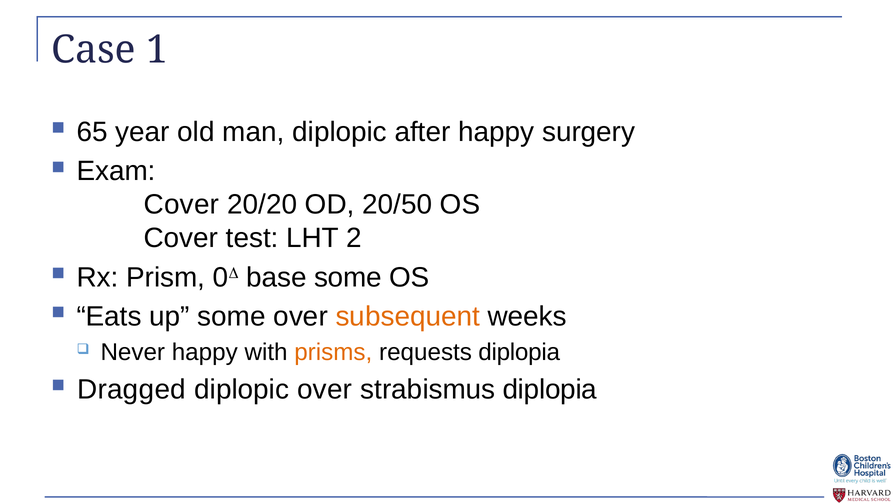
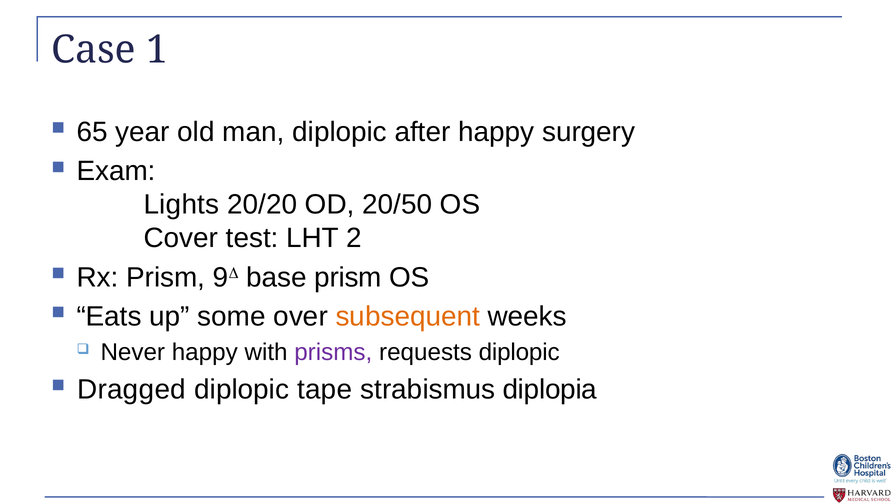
Cover at (181, 205): Cover -> Lights
0: 0 -> 9
base some: some -> prism
prisms colour: orange -> purple
requests diplopia: diplopia -> diplopic
diplopic over: over -> tape
